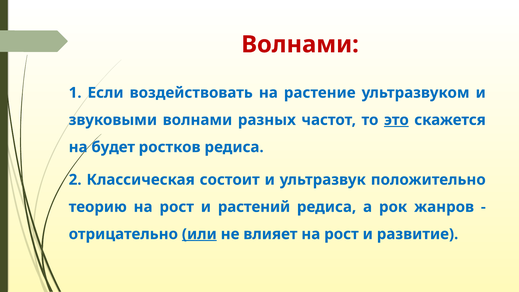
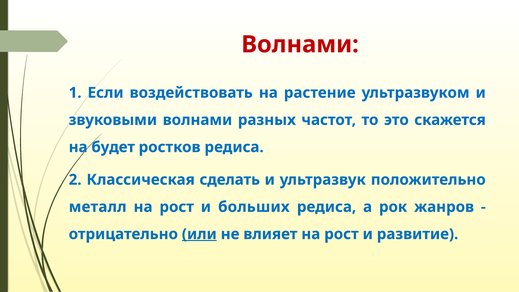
это underline: present -> none
состоит: состоит -> сделать
теорию: теорию -> металл
растений: растений -> больших
